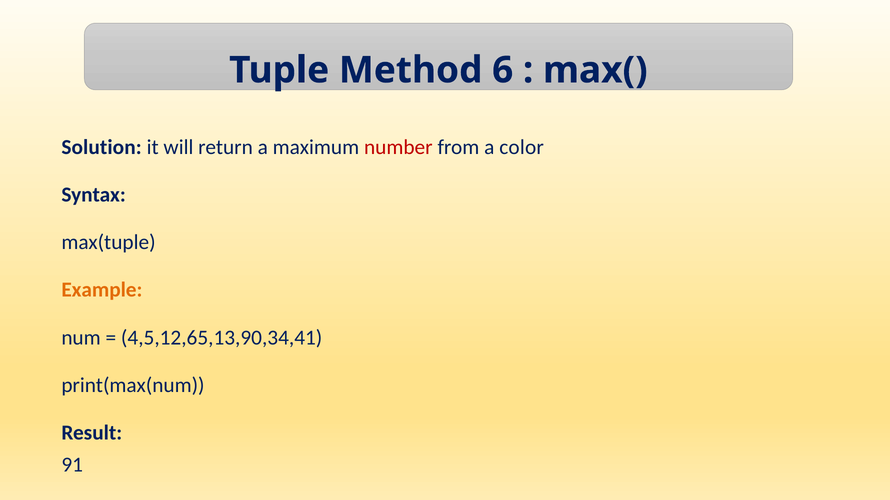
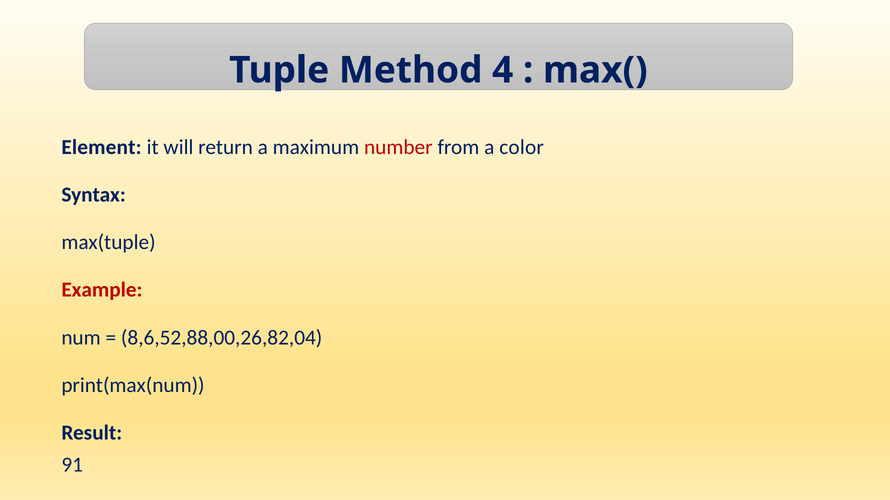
6: 6 -> 4
Solution: Solution -> Element
Example colour: orange -> red
4,5,12,65,13,90,34,41: 4,5,12,65,13,90,34,41 -> 8,6,52,88,00,26,82,04
